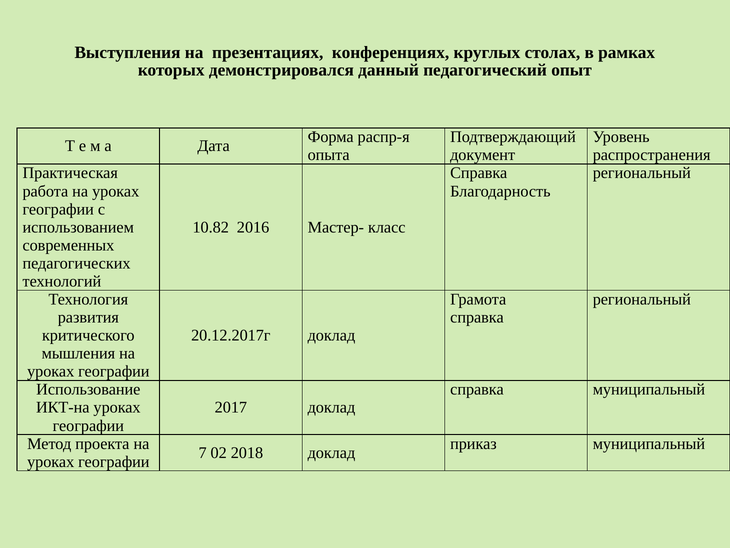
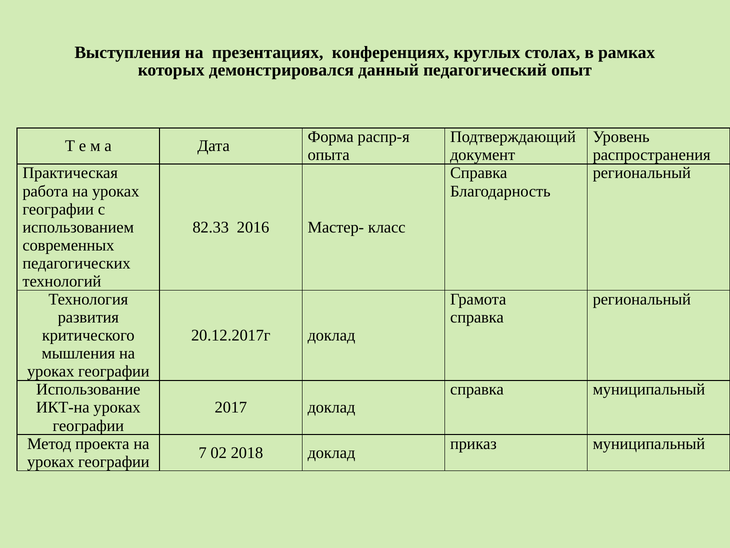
10.82: 10.82 -> 82.33
